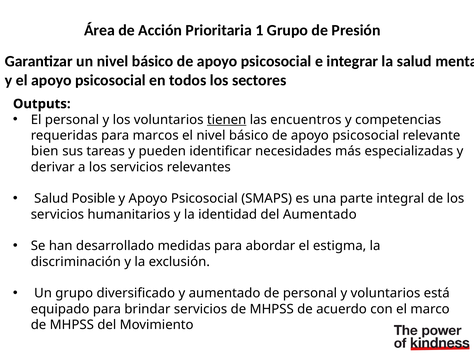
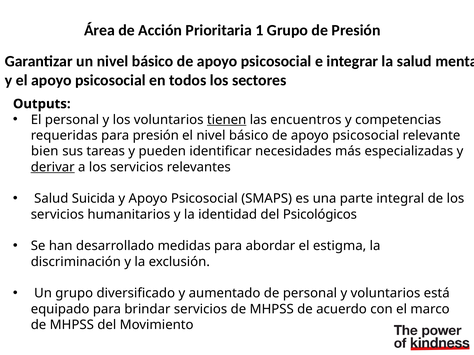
para marcos: marcos -> presión
derivar underline: none -> present
Posible: Posible -> Suicida
del Aumentado: Aumentado -> Psicológicos
